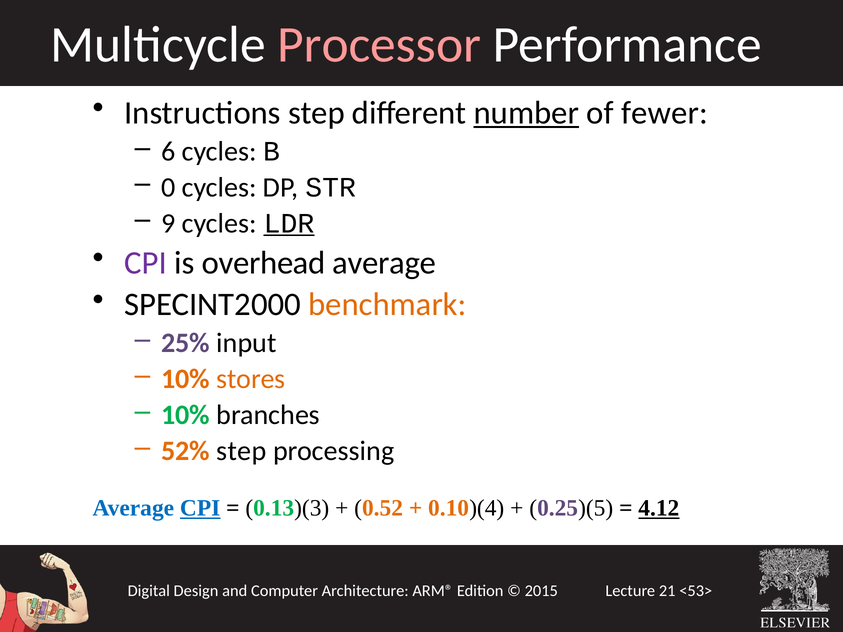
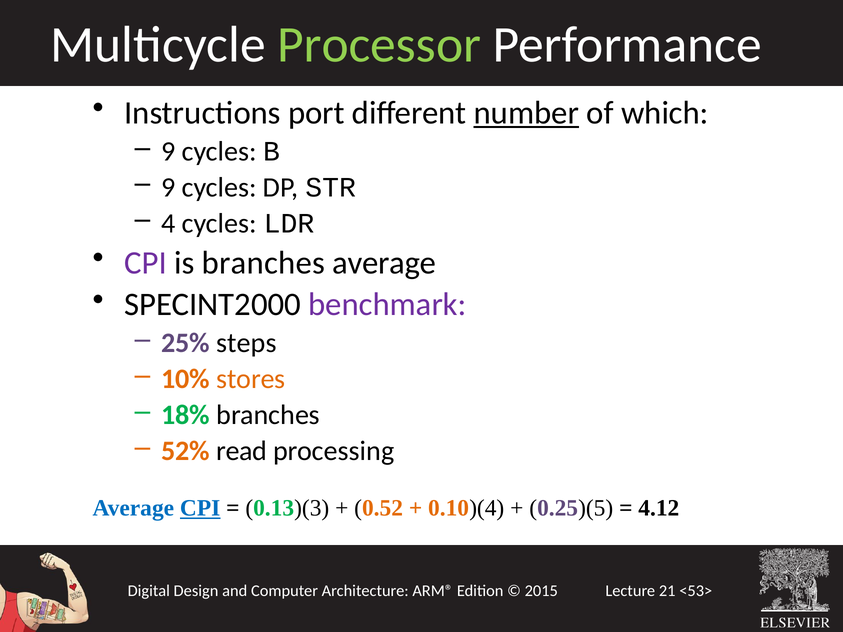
Processor colour: pink -> light green
Instructions step: step -> port
fewer: fewer -> which
6 at (168, 151): 6 -> 9
0 at (168, 187): 0 -> 9
9: 9 -> 4
LDR underline: present -> none
is overhead: overhead -> branches
benchmark colour: orange -> purple
input: input -> steps
10% at (186, 415): 10% -> 18%
52% step: step -> read
4.12 underline: present -> none
